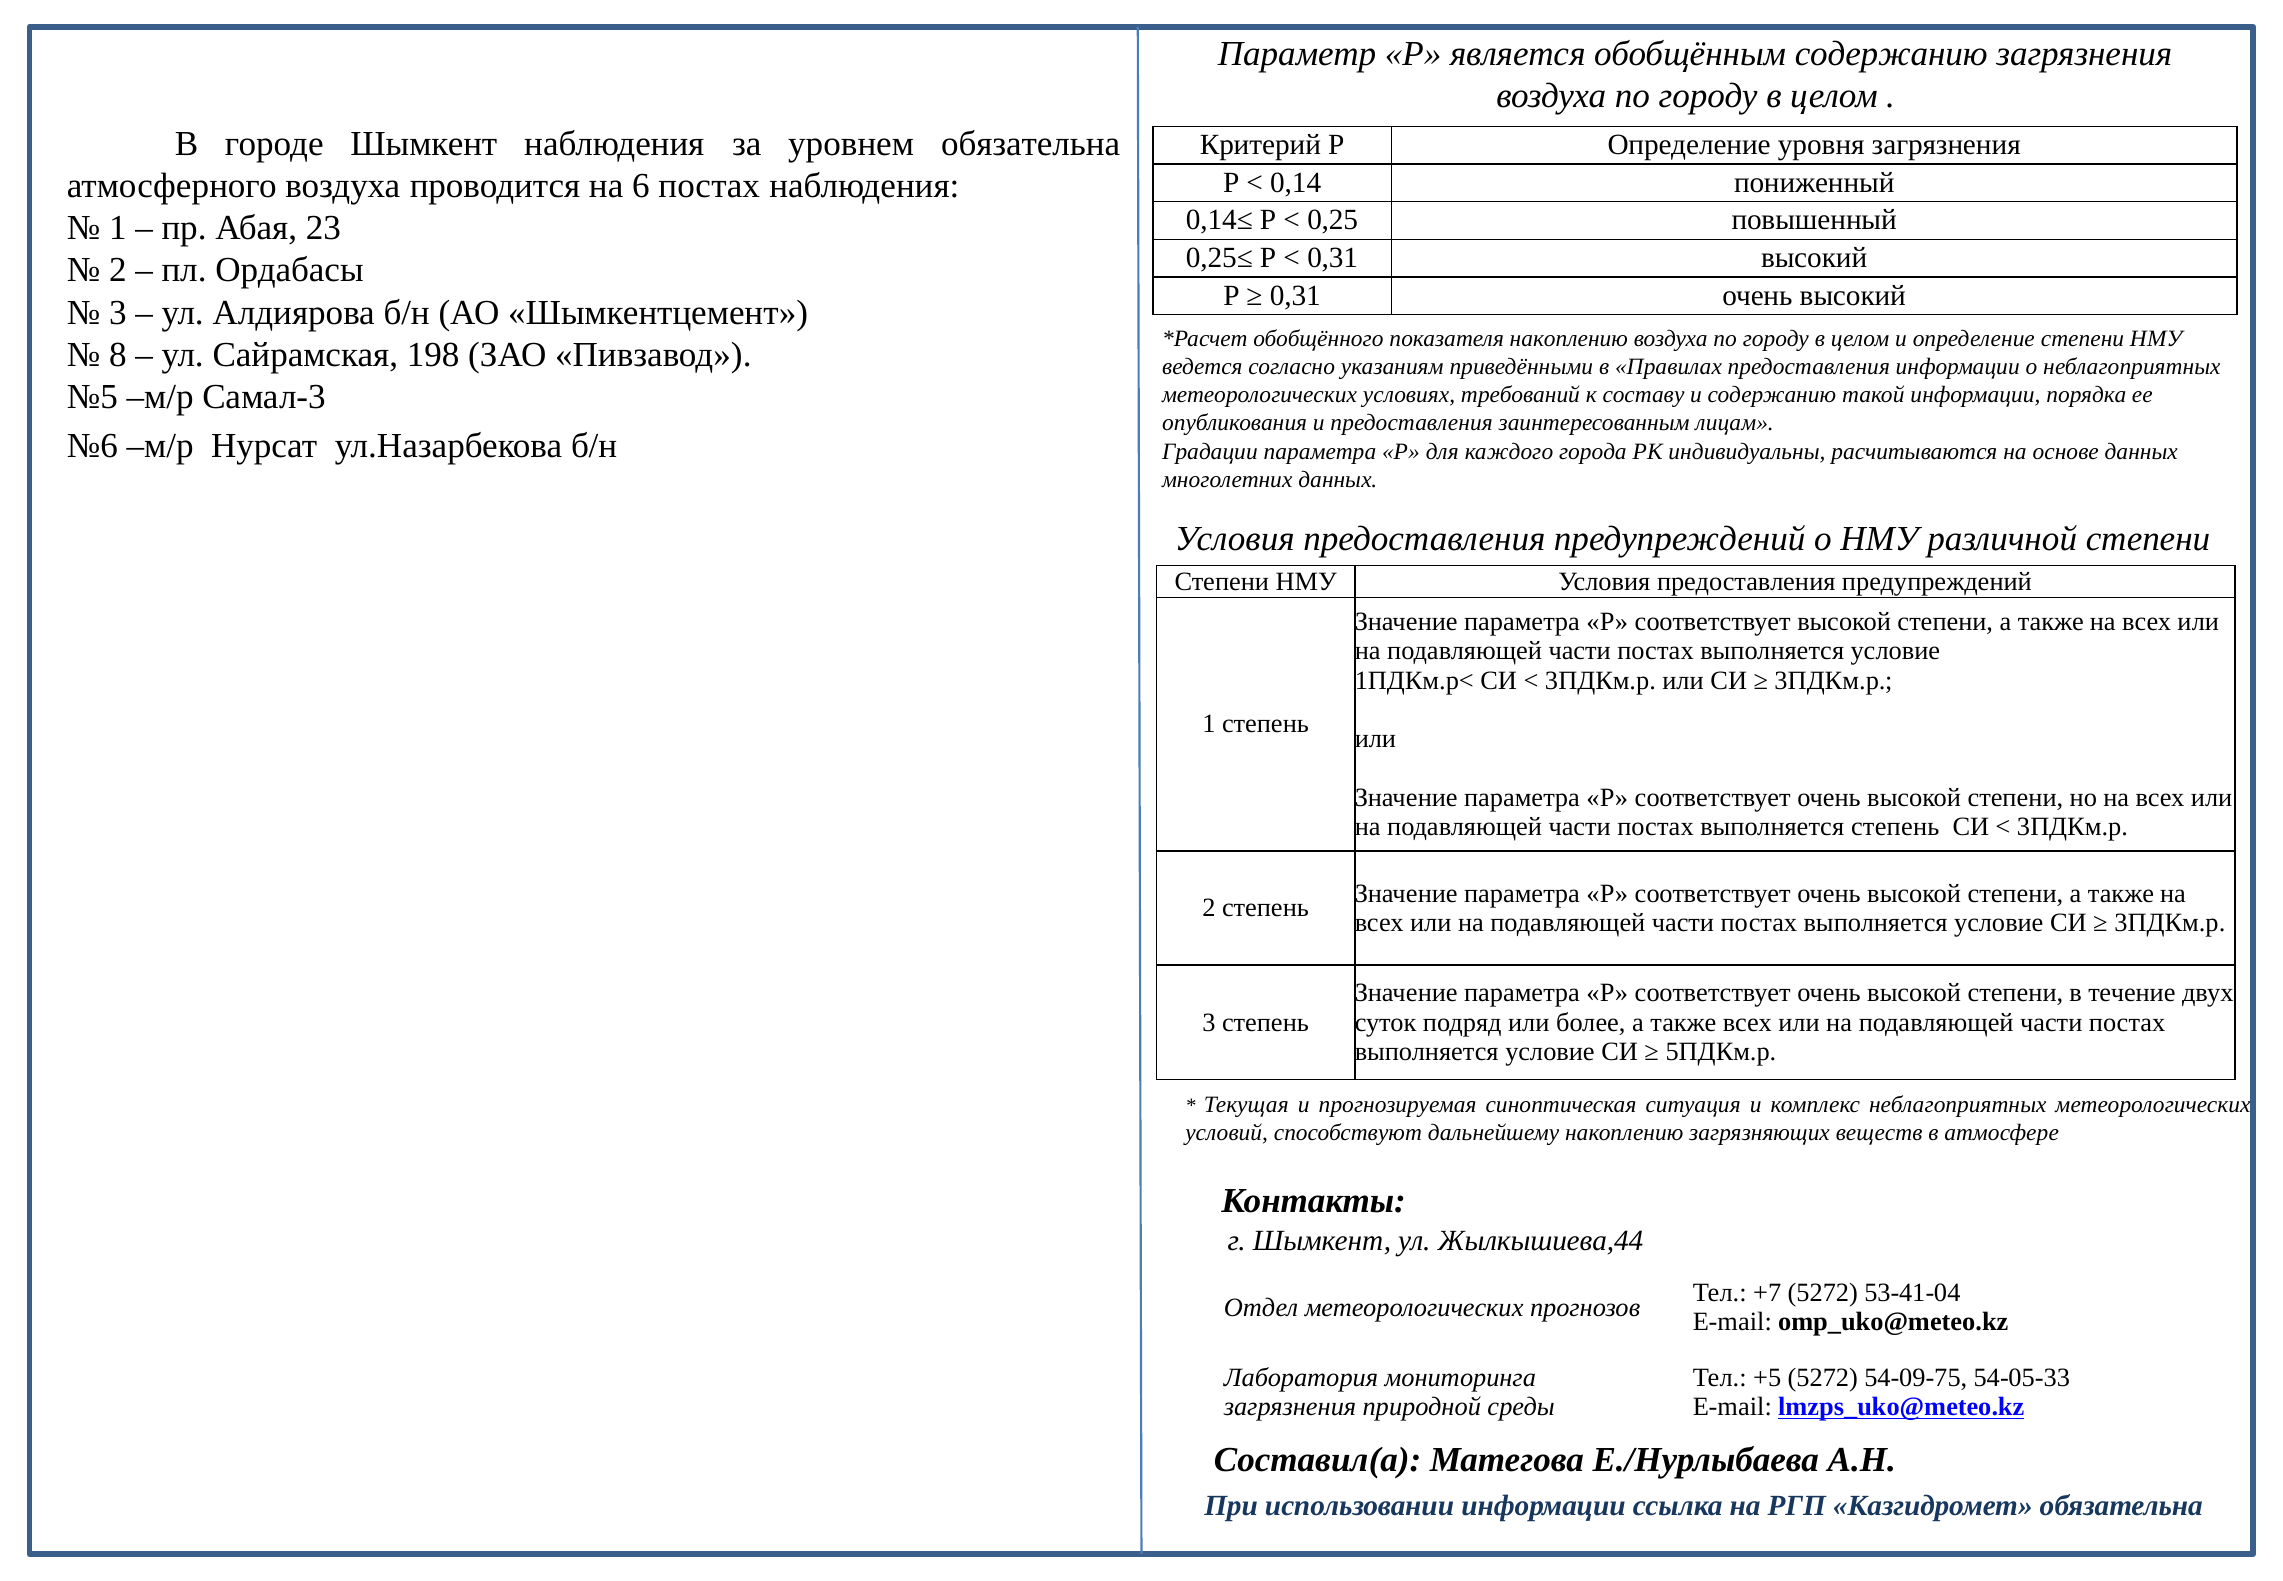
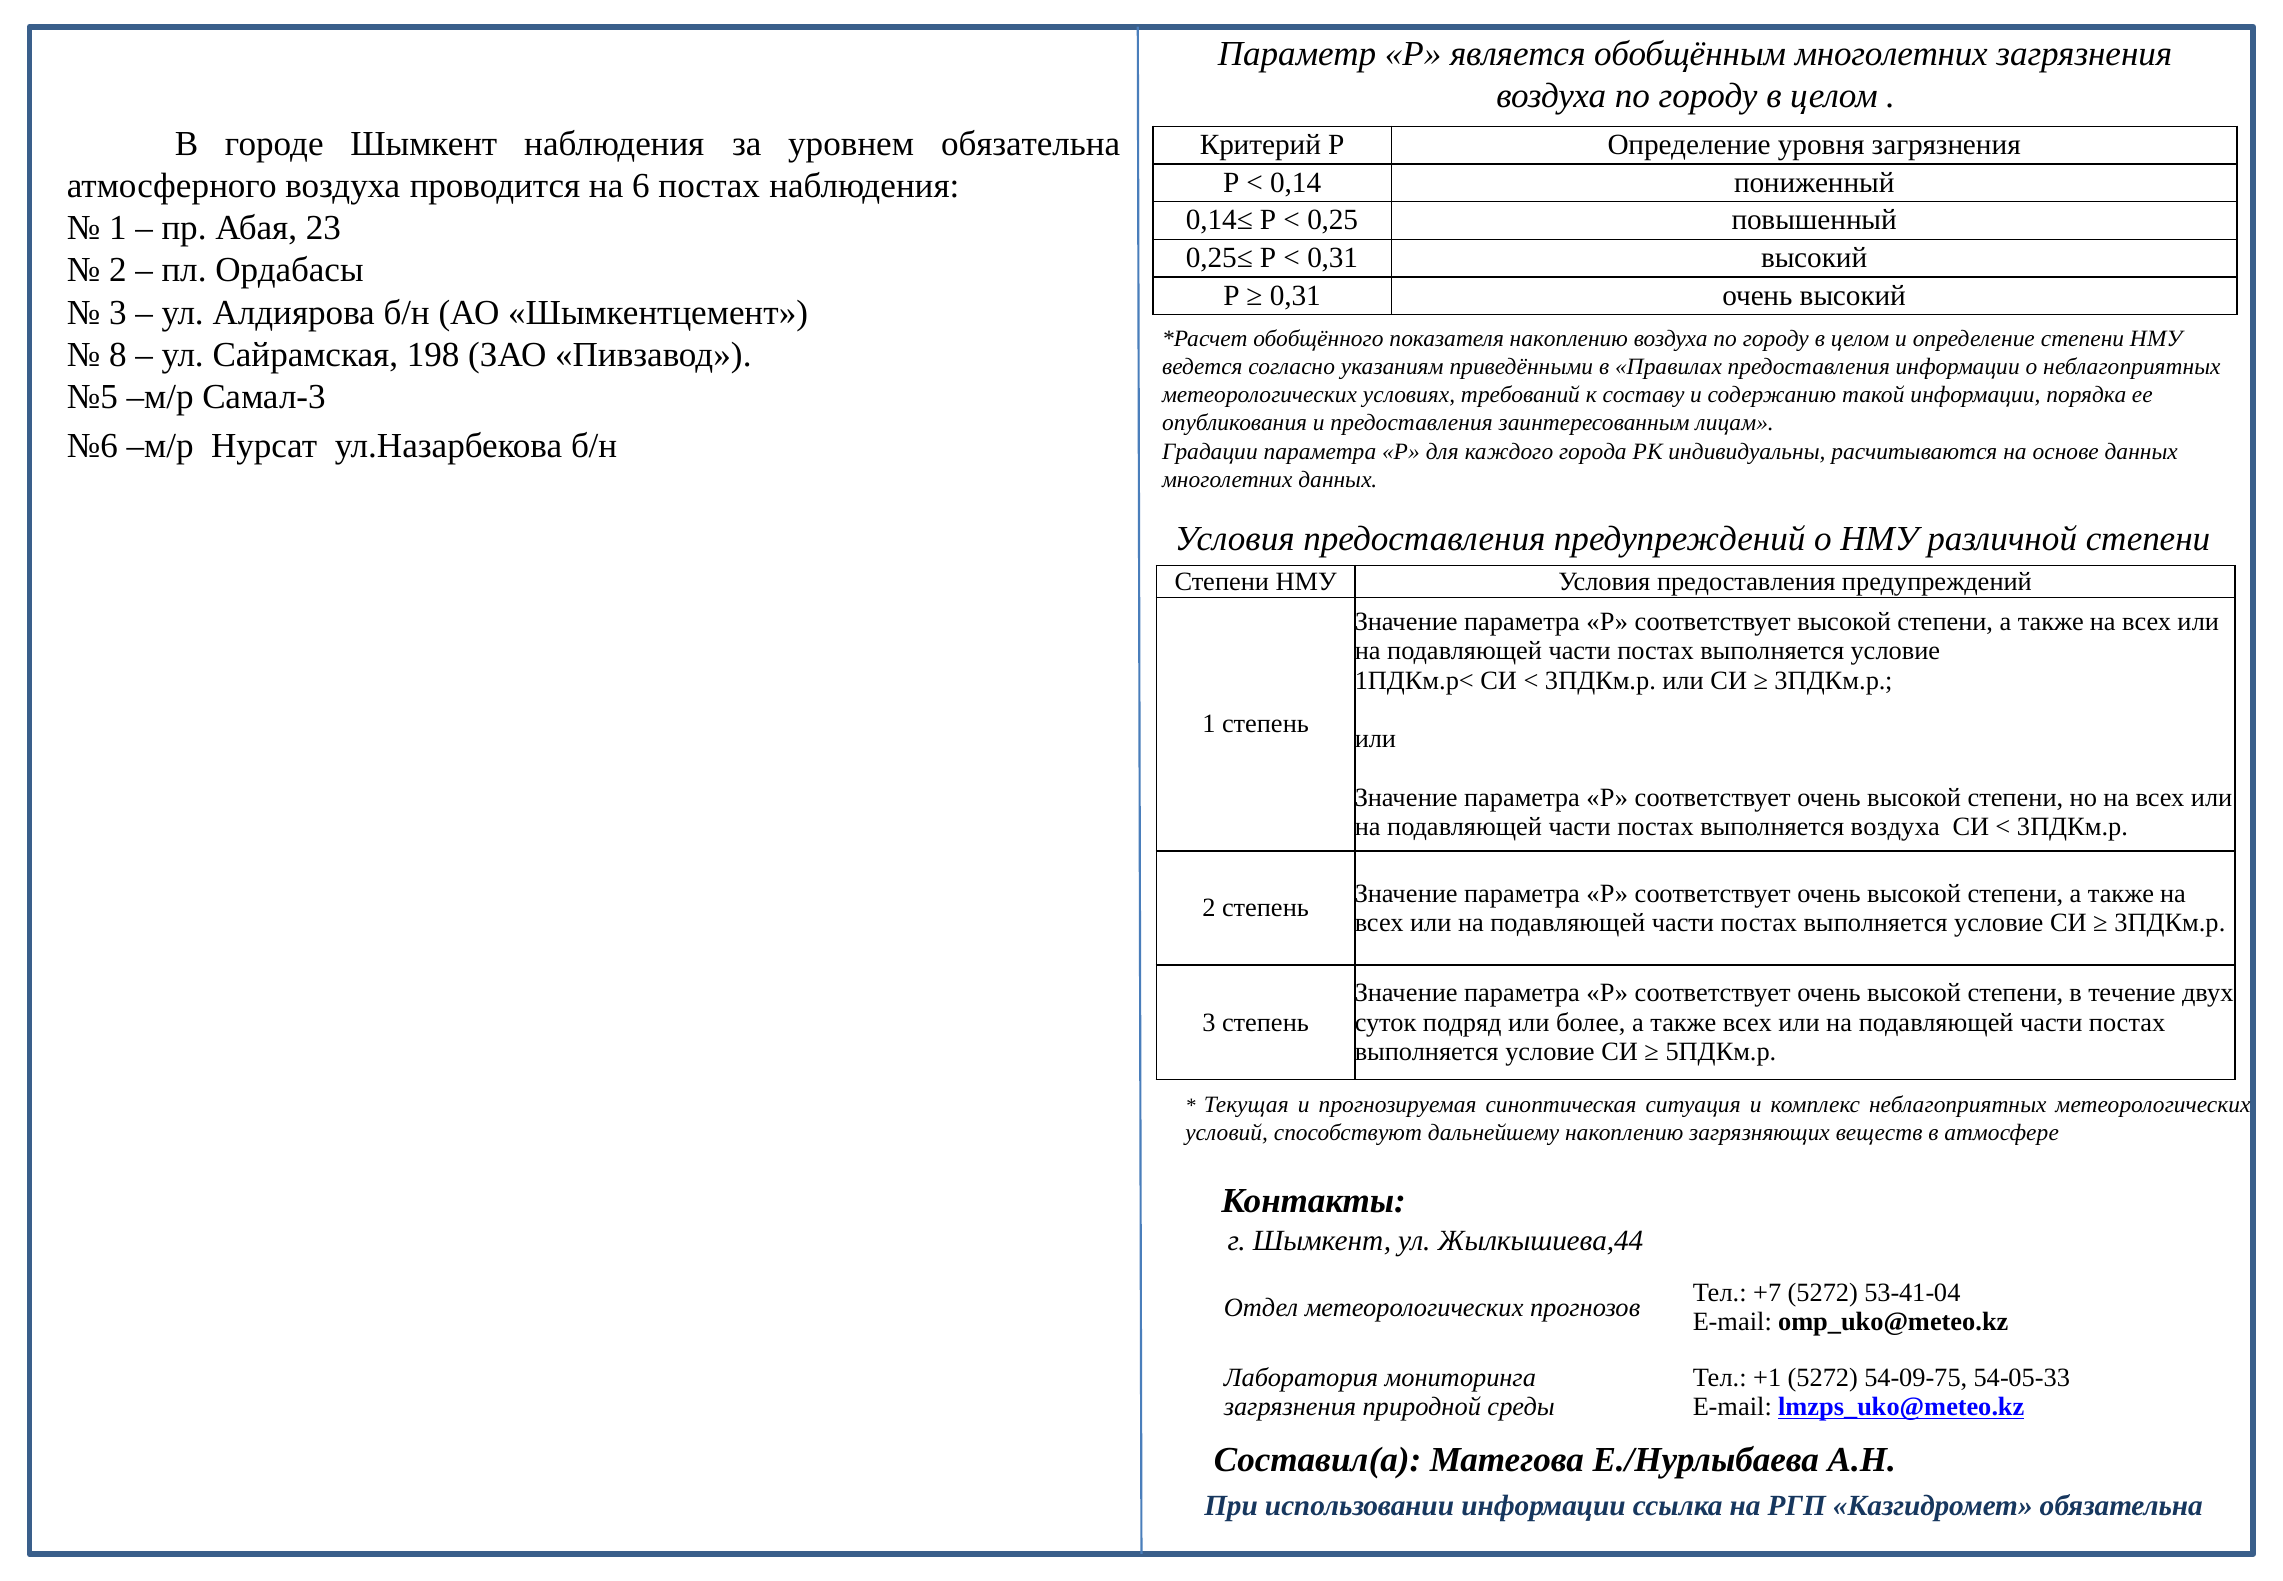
обобщённым содержанию: содержанию -> многолетних
выполняется степень: степень -> воздуха
+5: +5 -> +1
